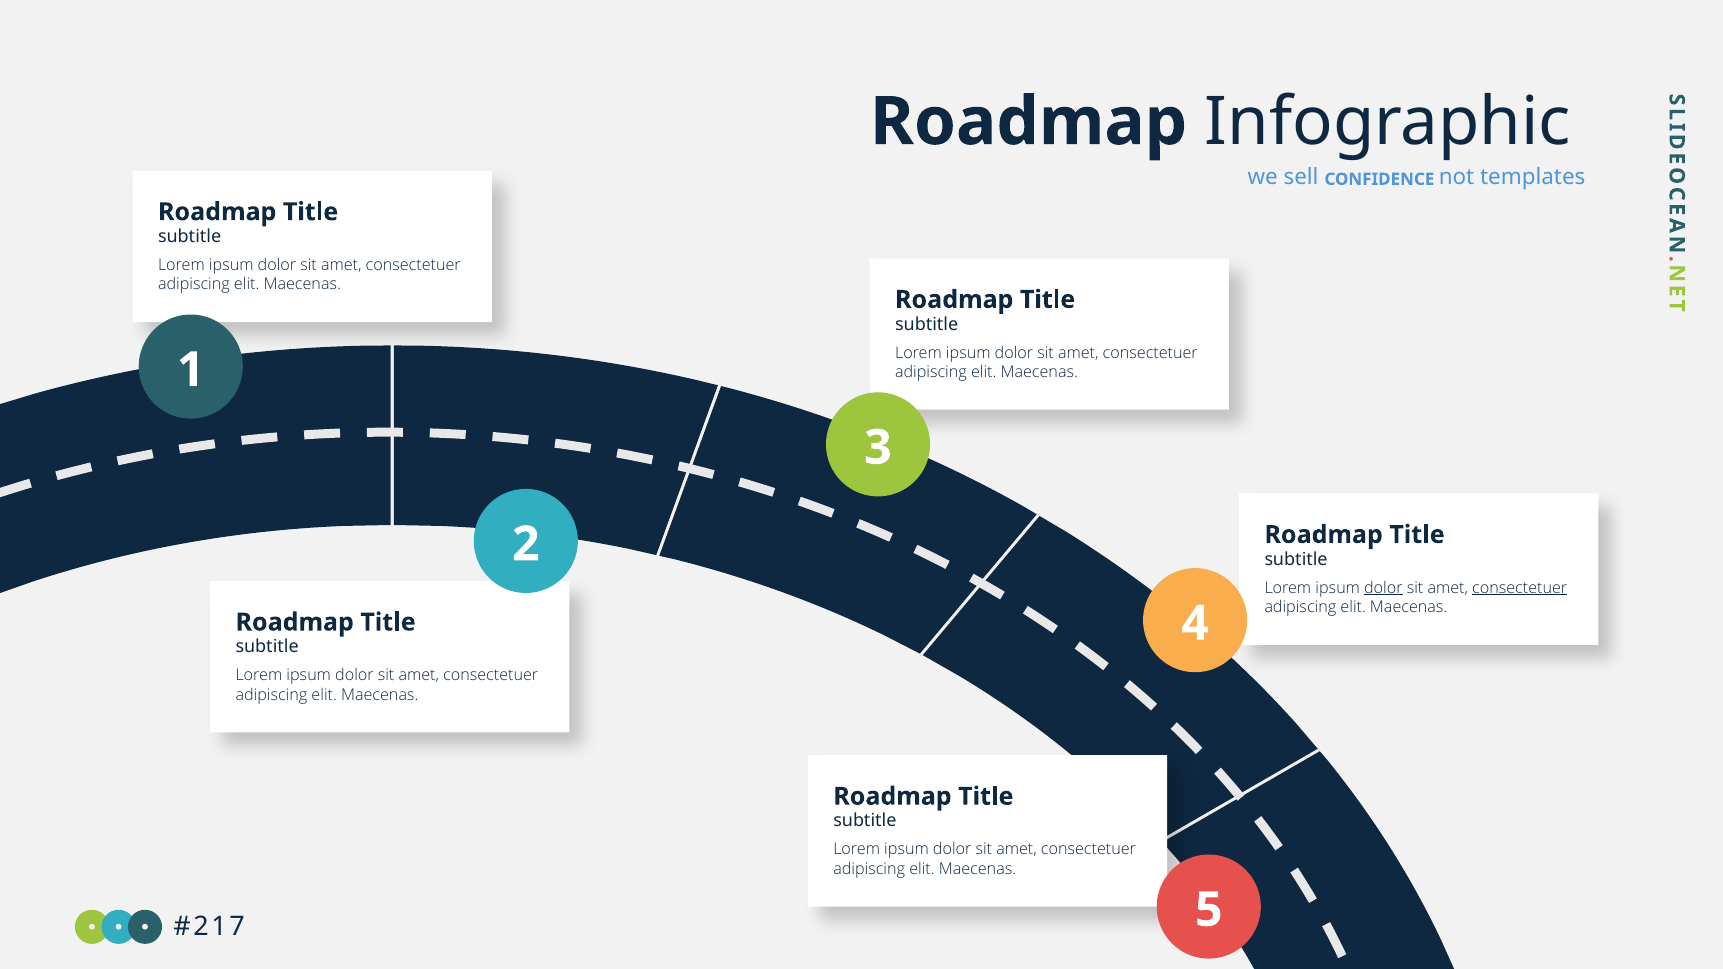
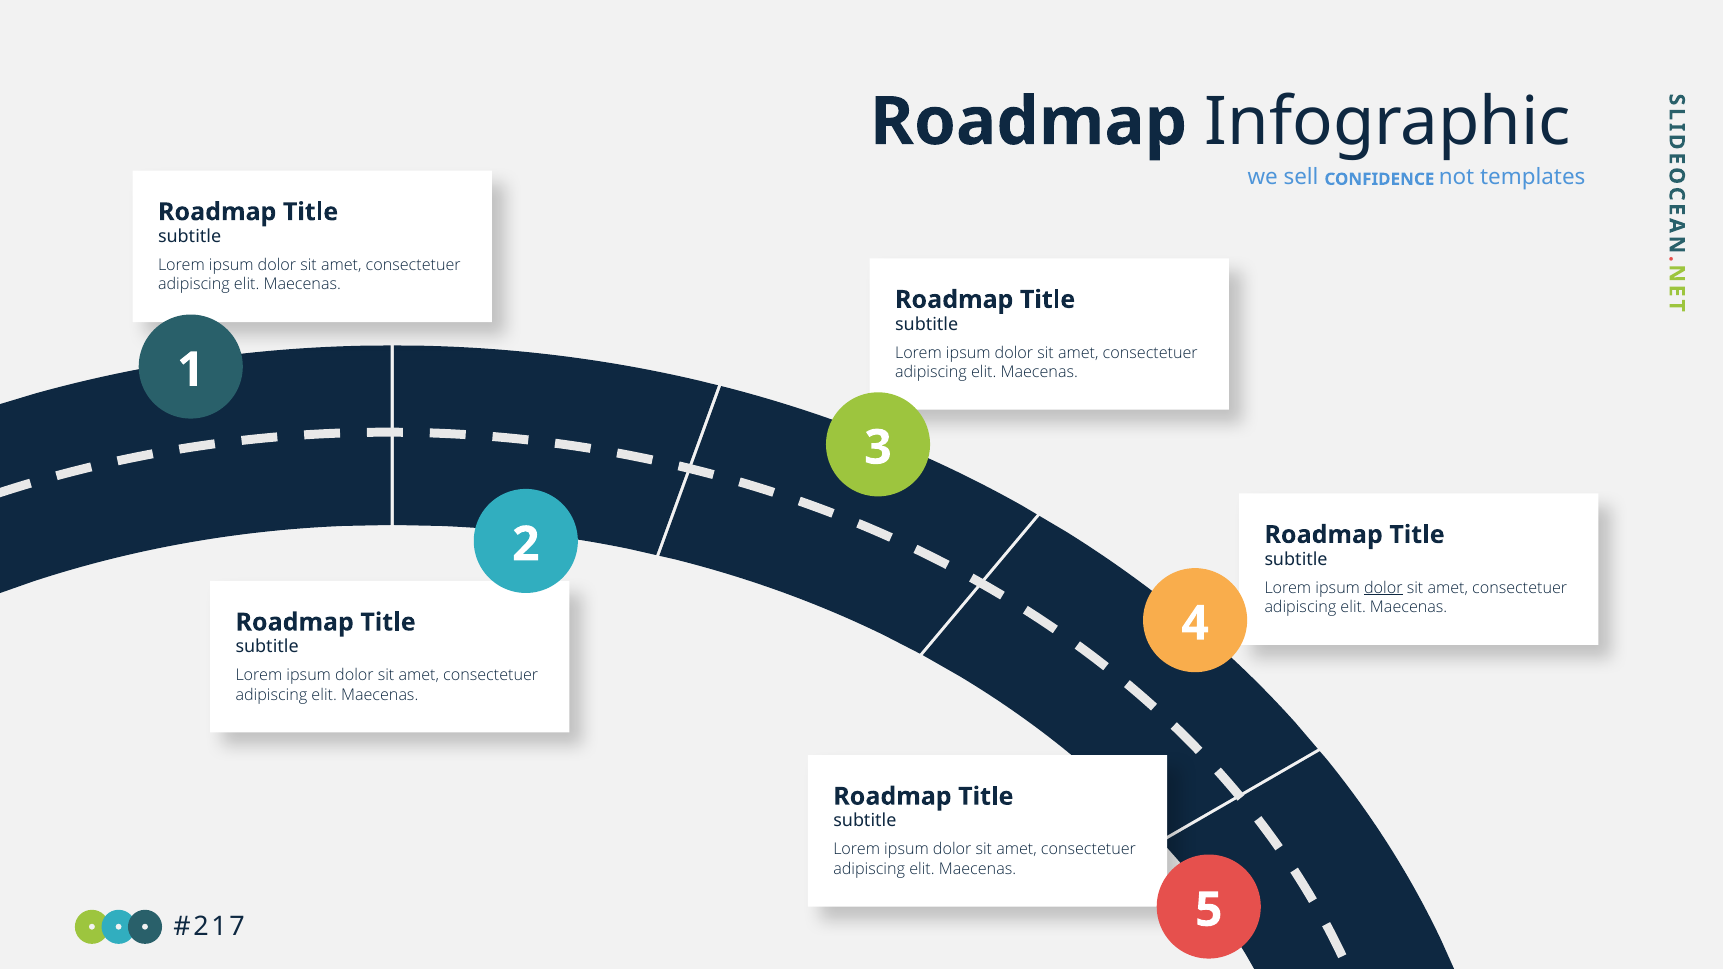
consectetuer at (1520, 588) underline: present -> none
